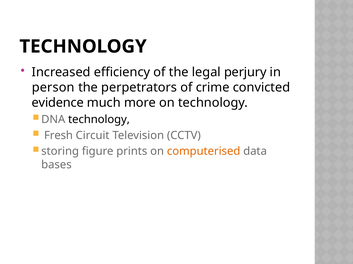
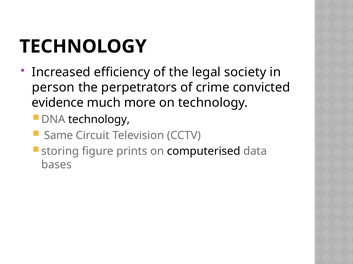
perjury: perjury -> society
Fresh: Fresh -> Same
computerised colour: orange -> black
